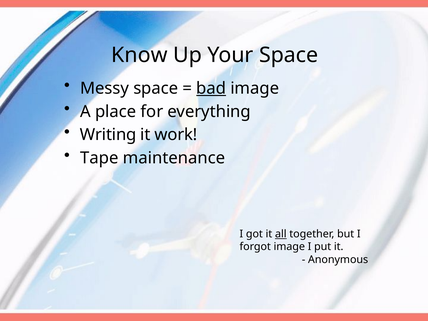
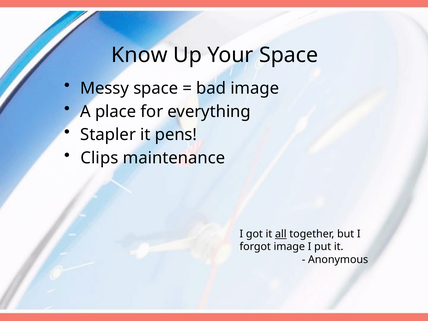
bad underline: present -> none
Writing: Writing -> Stapler
work: work -> pens
Tape: Tape -> Clips
